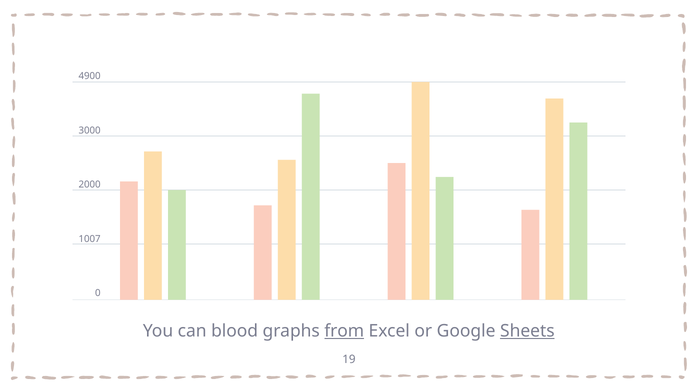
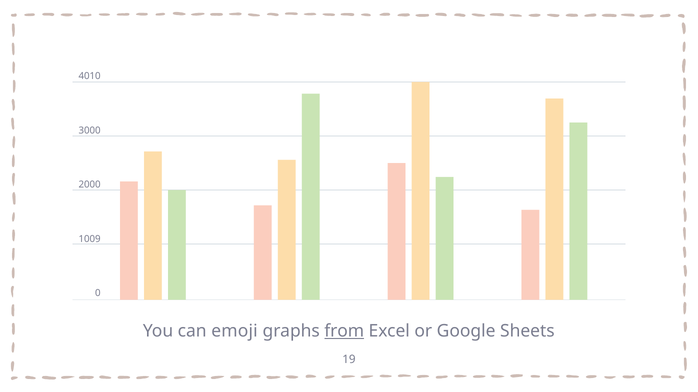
4900: 4900 -> 4010
1007: 1007 -> 1009
blood: blood -> emoji
Sheets underline: present -> none
